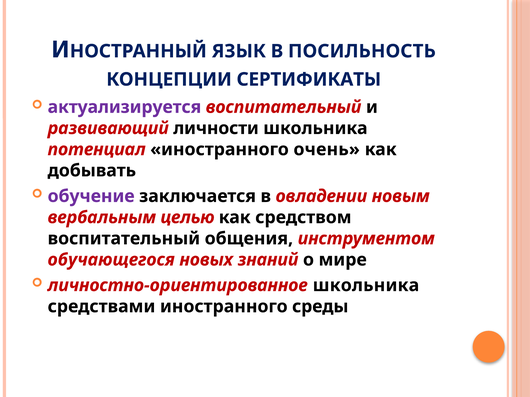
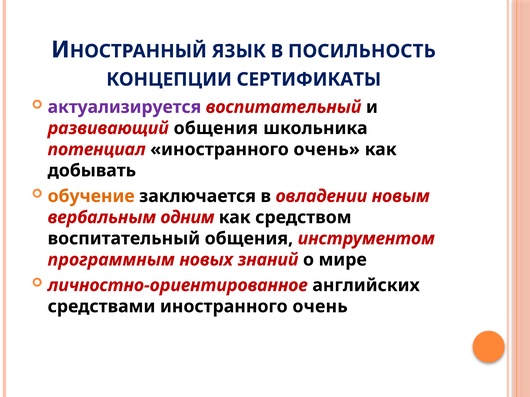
развивающий личности: личности -> общения
обучение colour: purple -> orange
целью: целью -> одним
обучающегося: обучающегося -> программным
личностно-ориентированное школьника: школьника -> английских
средствами иностранного среды: среды -> очень
